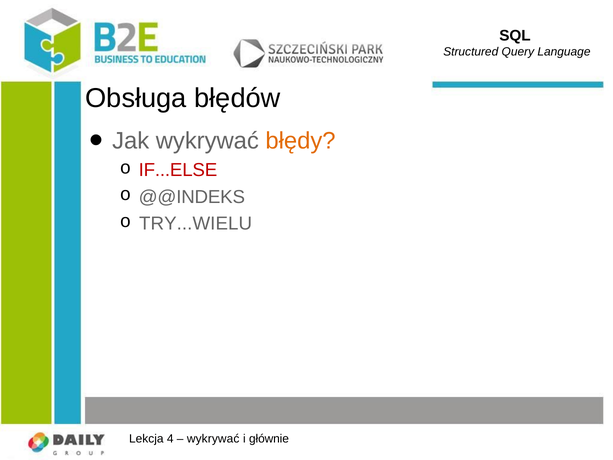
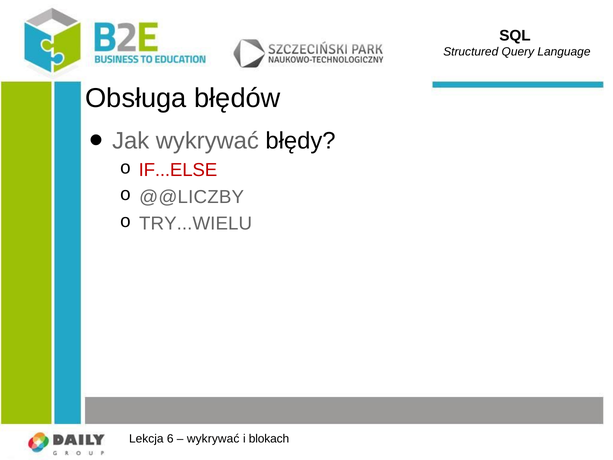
błędy colour: orange -> black
@@INDEKS: @@INDEKS -> @@LICZBY
4: 4 -> 6
głównie: głównie -> blokach
